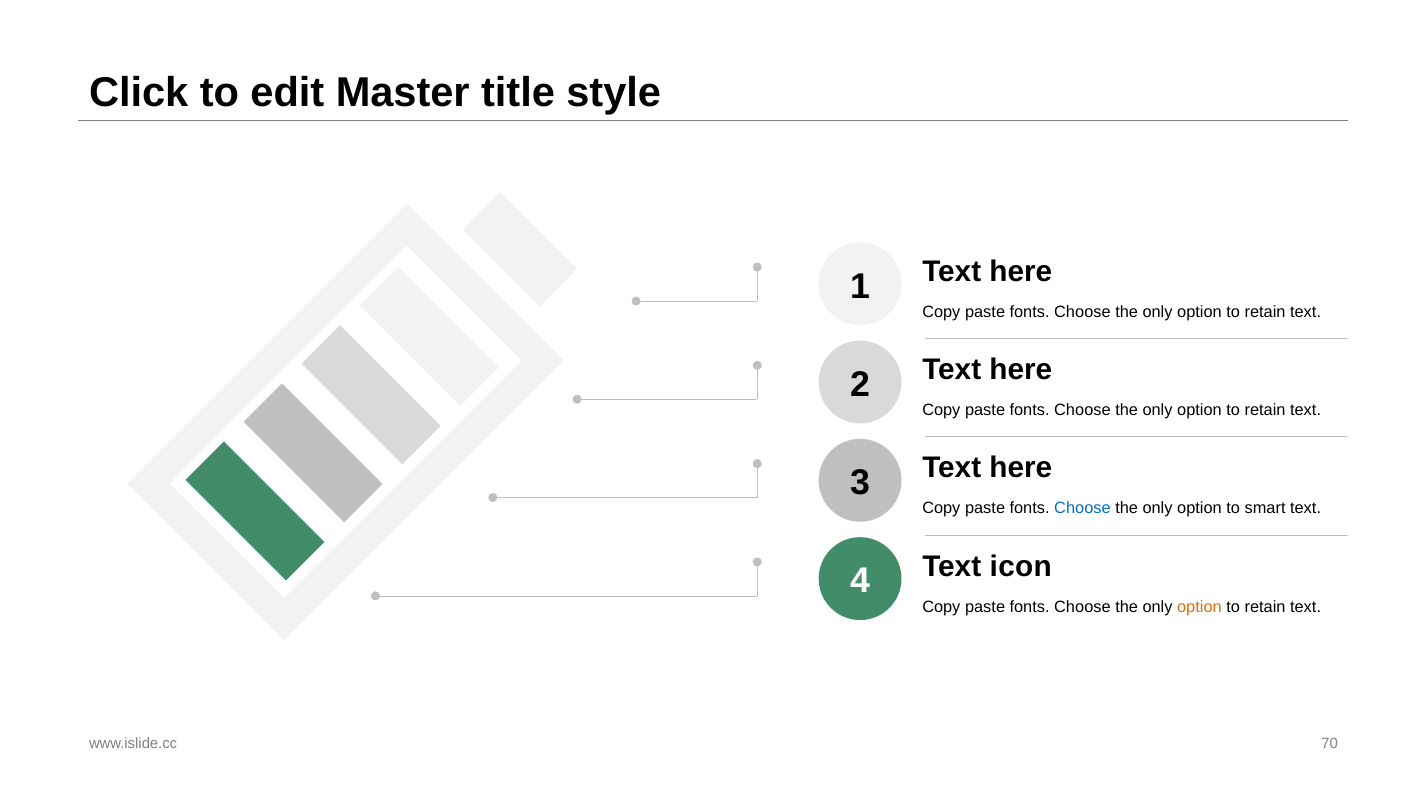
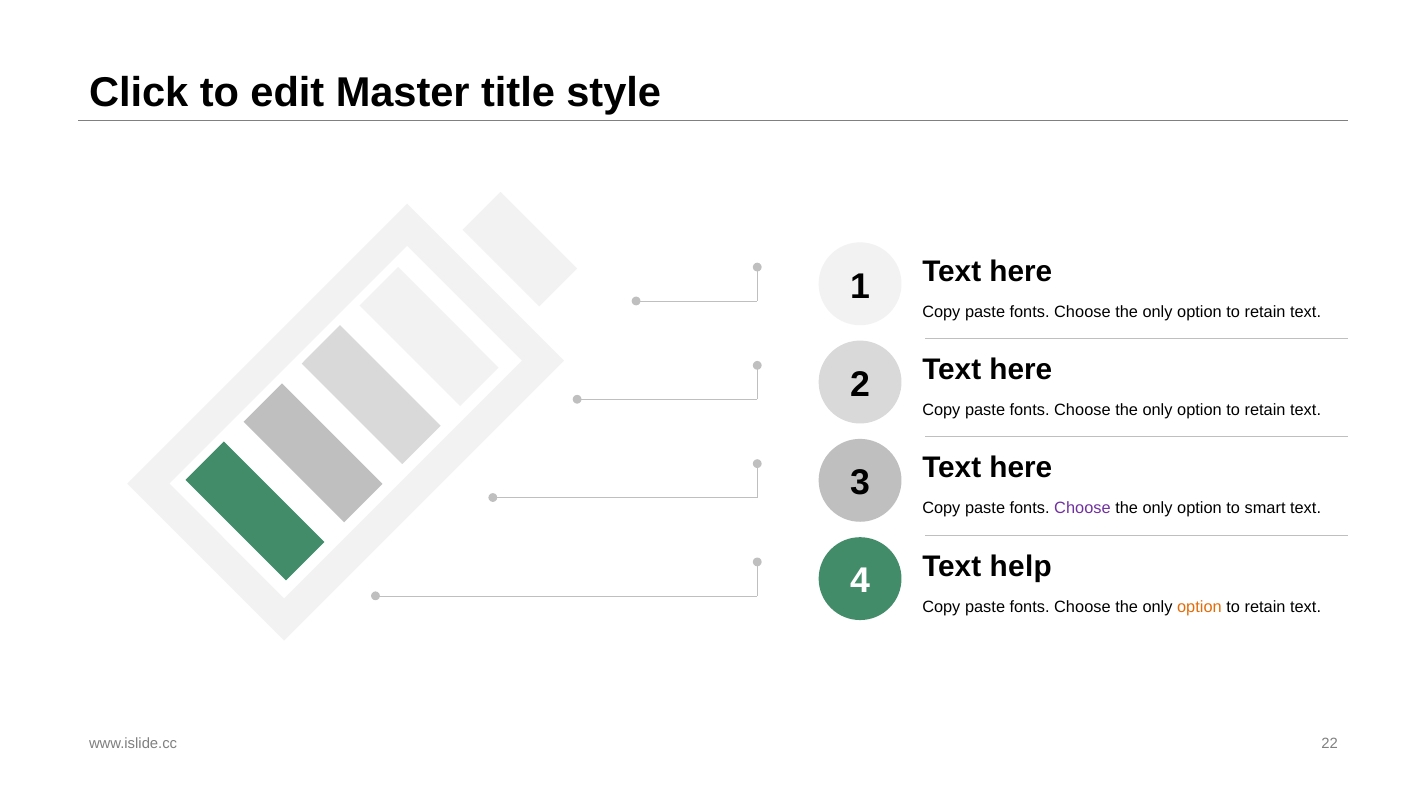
Choose at (1082, 508) colour: blue -> purple
icon: icon -> help
70: 70 -> 22
